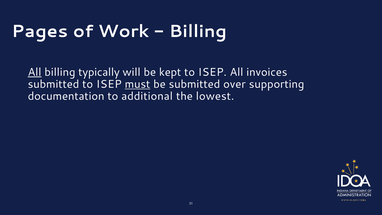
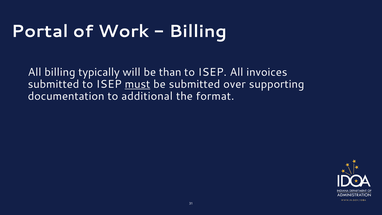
Pages: Pages -> Portal
All at (35, 72) underline: present -> none
kept: kept -> than
lowest: lowest -> format
